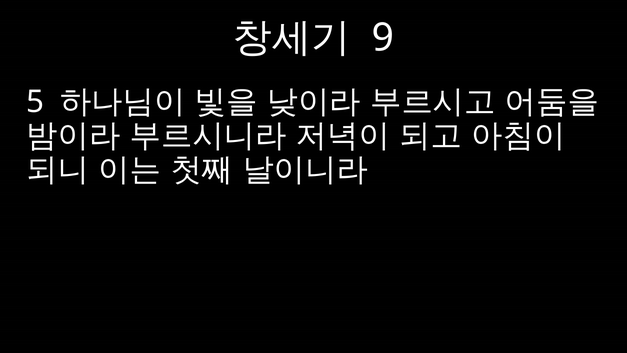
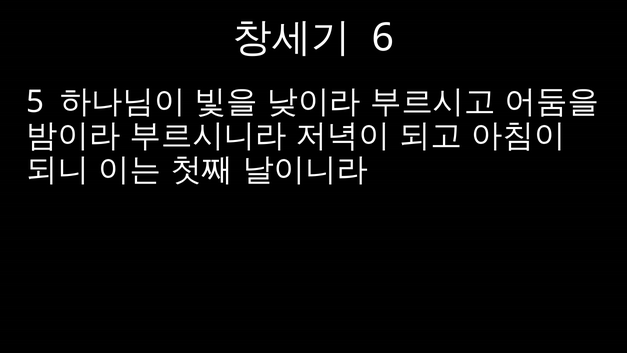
9: 9 -> 6
